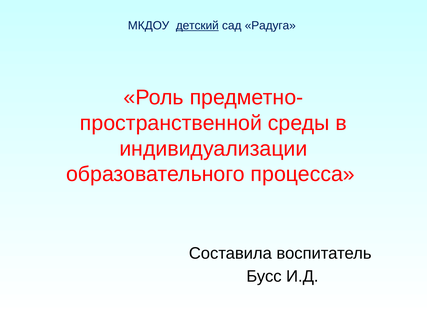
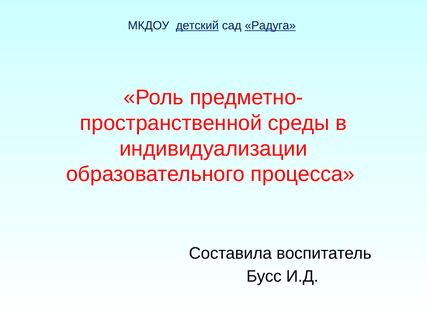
Радуга underline: none -> present
